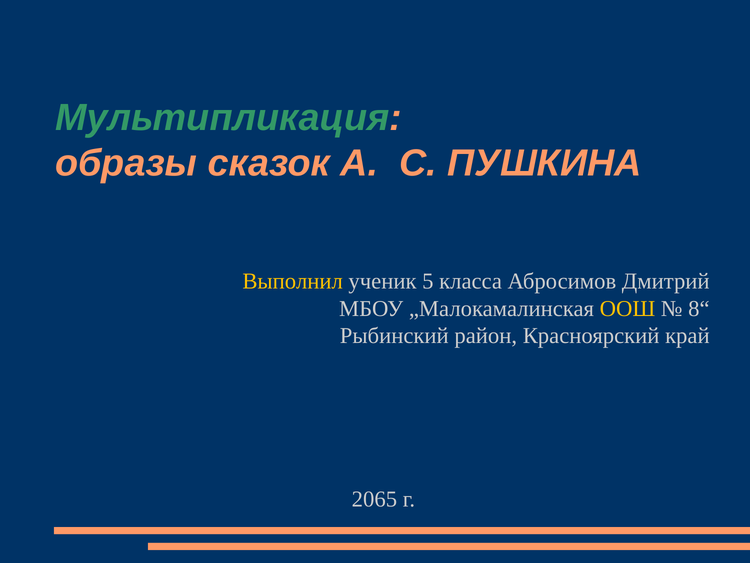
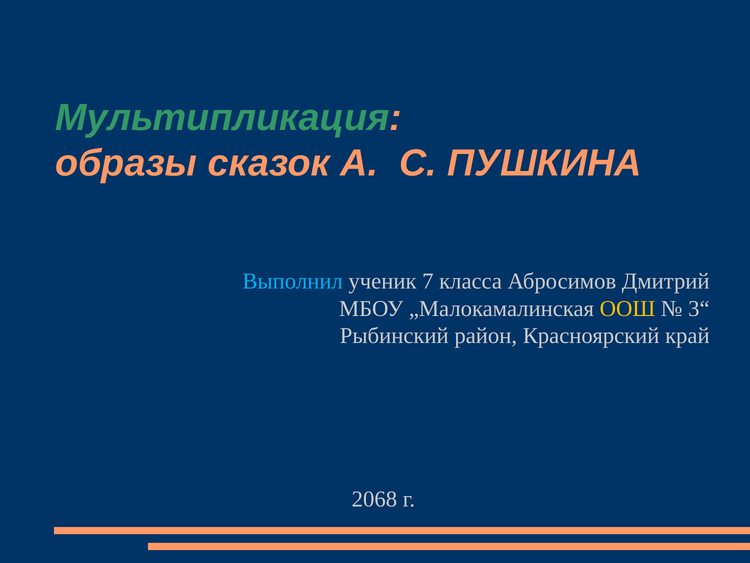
Выполнил colour: yellow -> light blue
5: 5 -> 7
8“: 8“ -> 3“
2065: 2065 -> 2068
